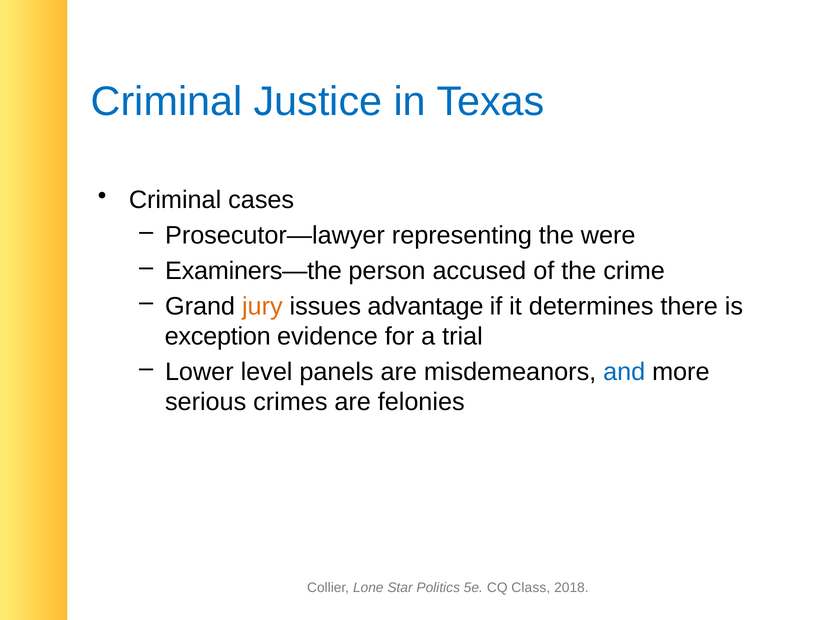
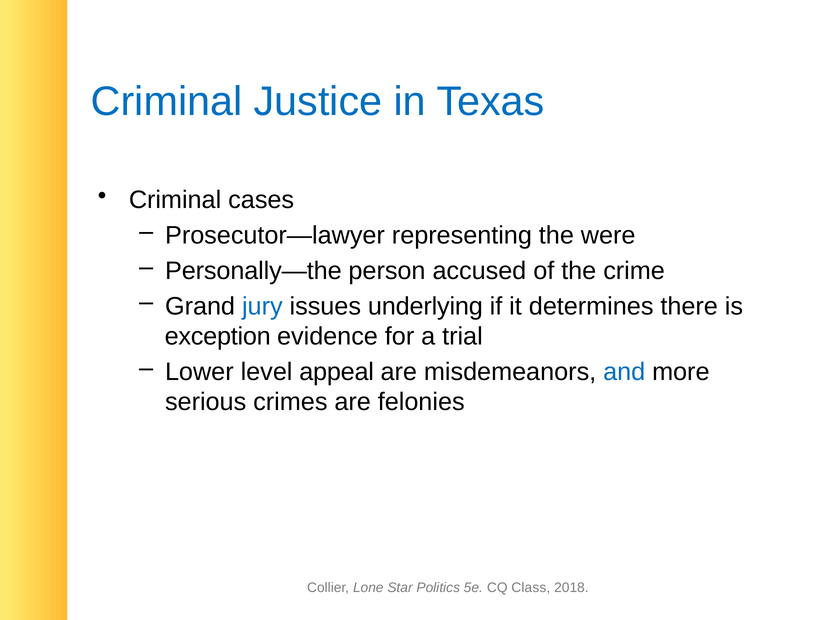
Examiners—the: Examiners—the -> Personally—the
jury colour: orange -> blue
advantage: advantage -> underlying
panels: panels -> appeal
